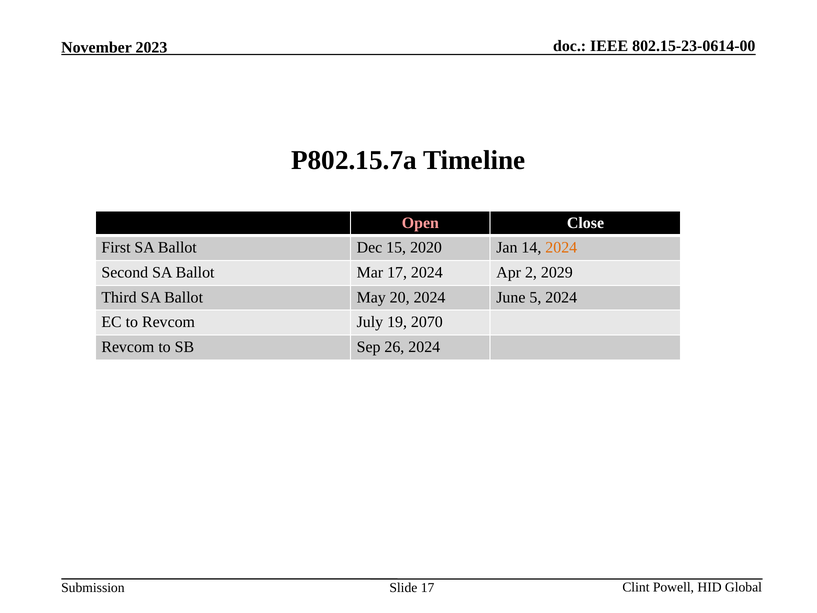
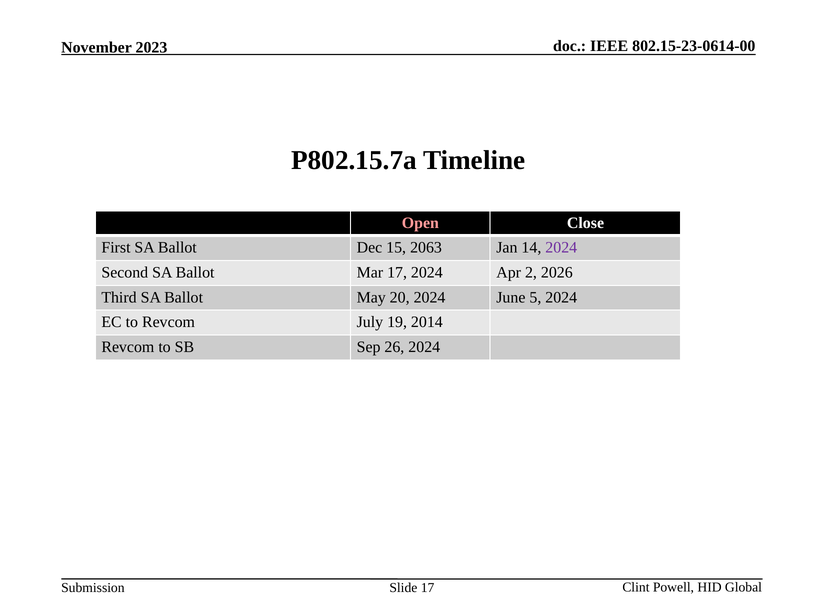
2020: 2020 -> 2063
2024 at (561, 248) colour: orange -> purple
2029: 2029 -> 2026
2070: 2070 -> 2014
